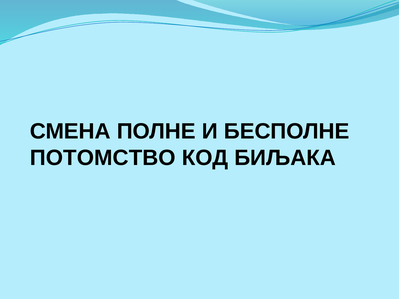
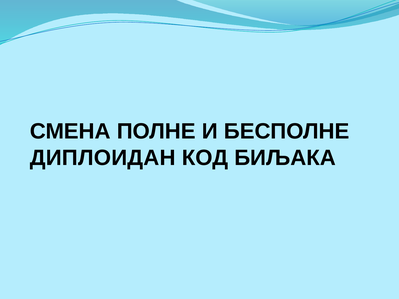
ПОТОМСТВО: ПОТОМСТВО -> ДИПЛОИДАН
